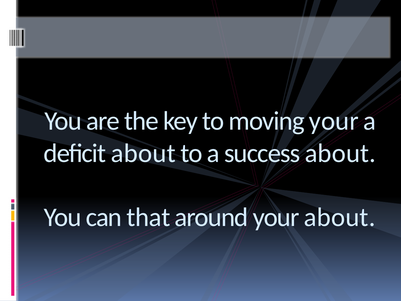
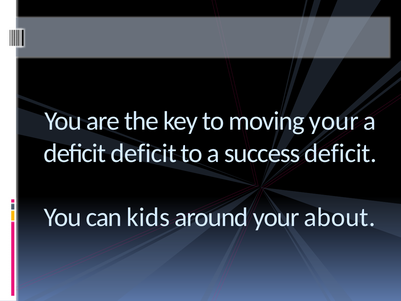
deficit about: about -> deficit
success about: about -> deficit
that: that -> kids
